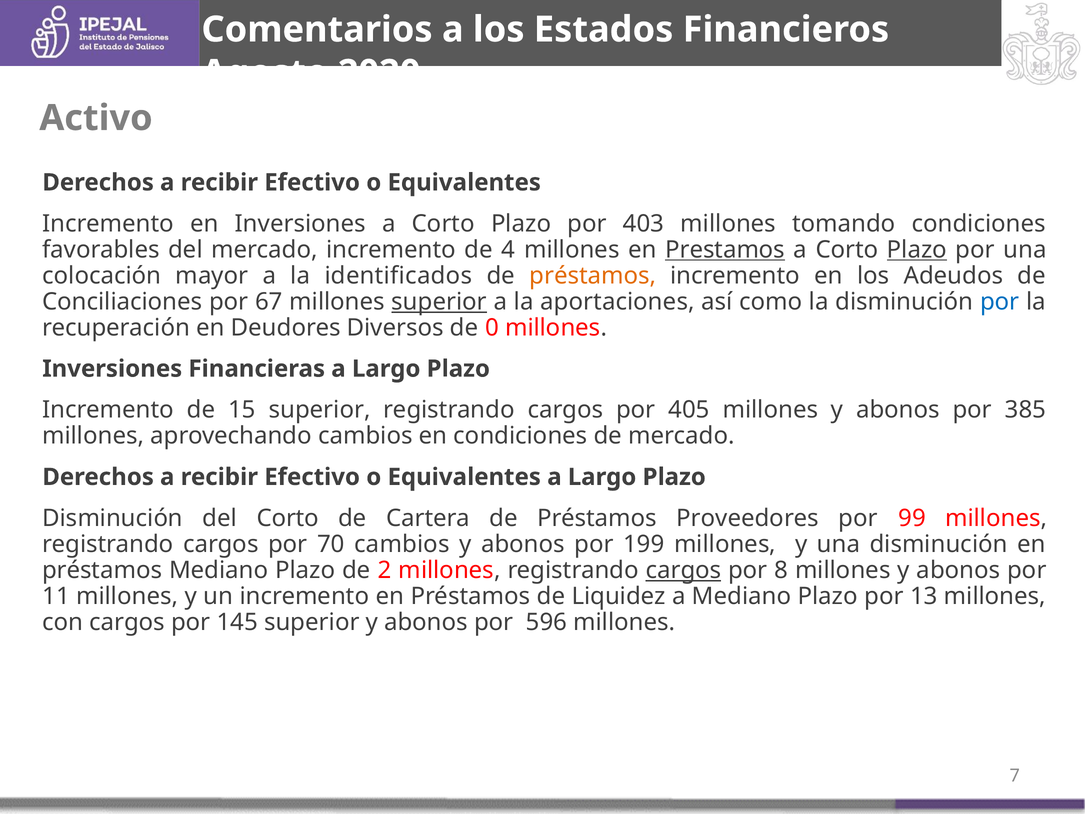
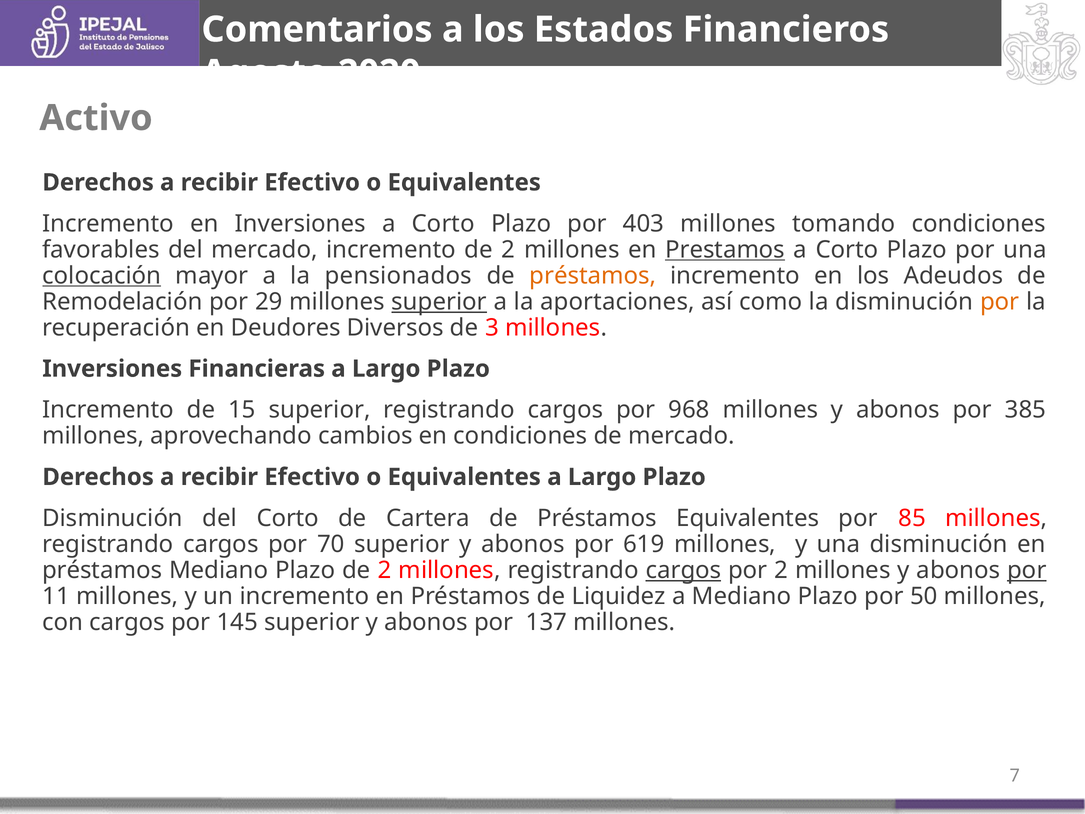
incremento de 4: 4 -> 2
Plazo at (917, 250) underline: present -> none
colocación underline: none -> present
identificados: identificados -> pensionados
Conciliaciones: Conciliaciones -> Remodelación
67: 67 -> 29
por at (1000, 302) colour: blue -> orange
0: 0 -> 3
405: 405 -> 968
Préstamos Proveedores: Proveedores -> Equivalentes
99: 99 -> 85
70 cambios: cambios -> superior
199: 199 -> 619
por 8: 8 -> 2
por at (1027, 570) underline: none -> present
13: 13 -> 50
596: 596 -> 137
